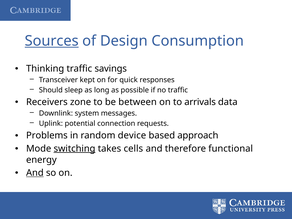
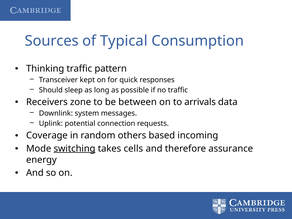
Sources underline: present -> none
Design: Design -> Typical
savings: savings -> pattern
Problems: Problems -> Coverage
device: device -> others
approach: approach -> incoming
functional: functional -> assurance
And at (35, 173) underline: present -> none
